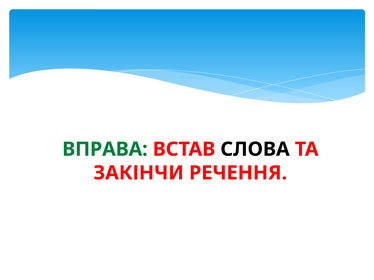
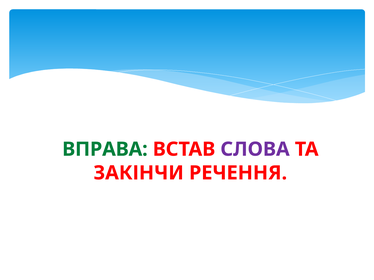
СЛОВА colour: black -> purple
